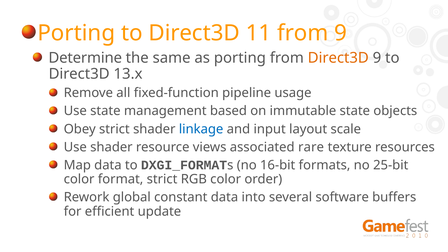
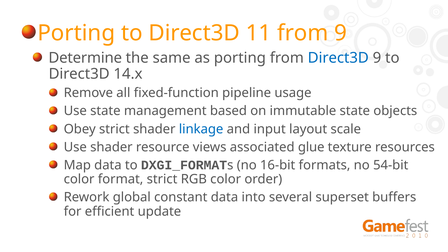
Direct3D at (338, 58) colour: orange -> blue
13.x: 13.x -> 14.x
rare: rare -> glue
25-bit: 25-bit -> 54-bit
software: software -> superset
